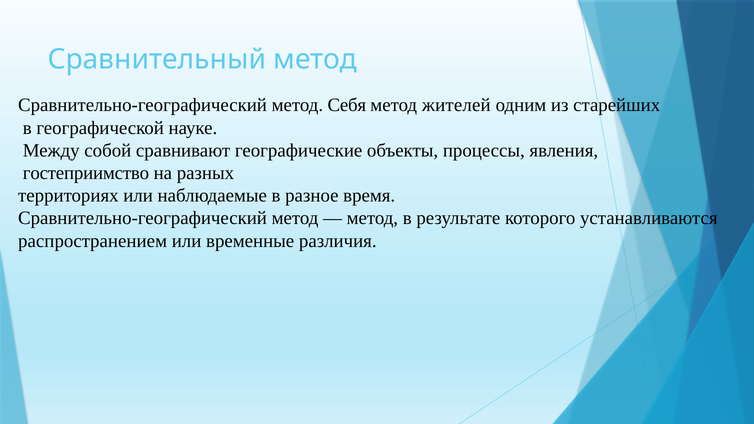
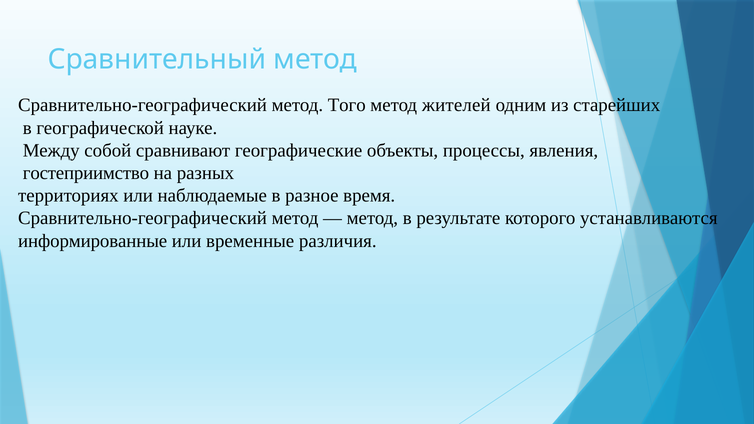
Себя: Себя -> Того
распространением: распространением -> информированные
